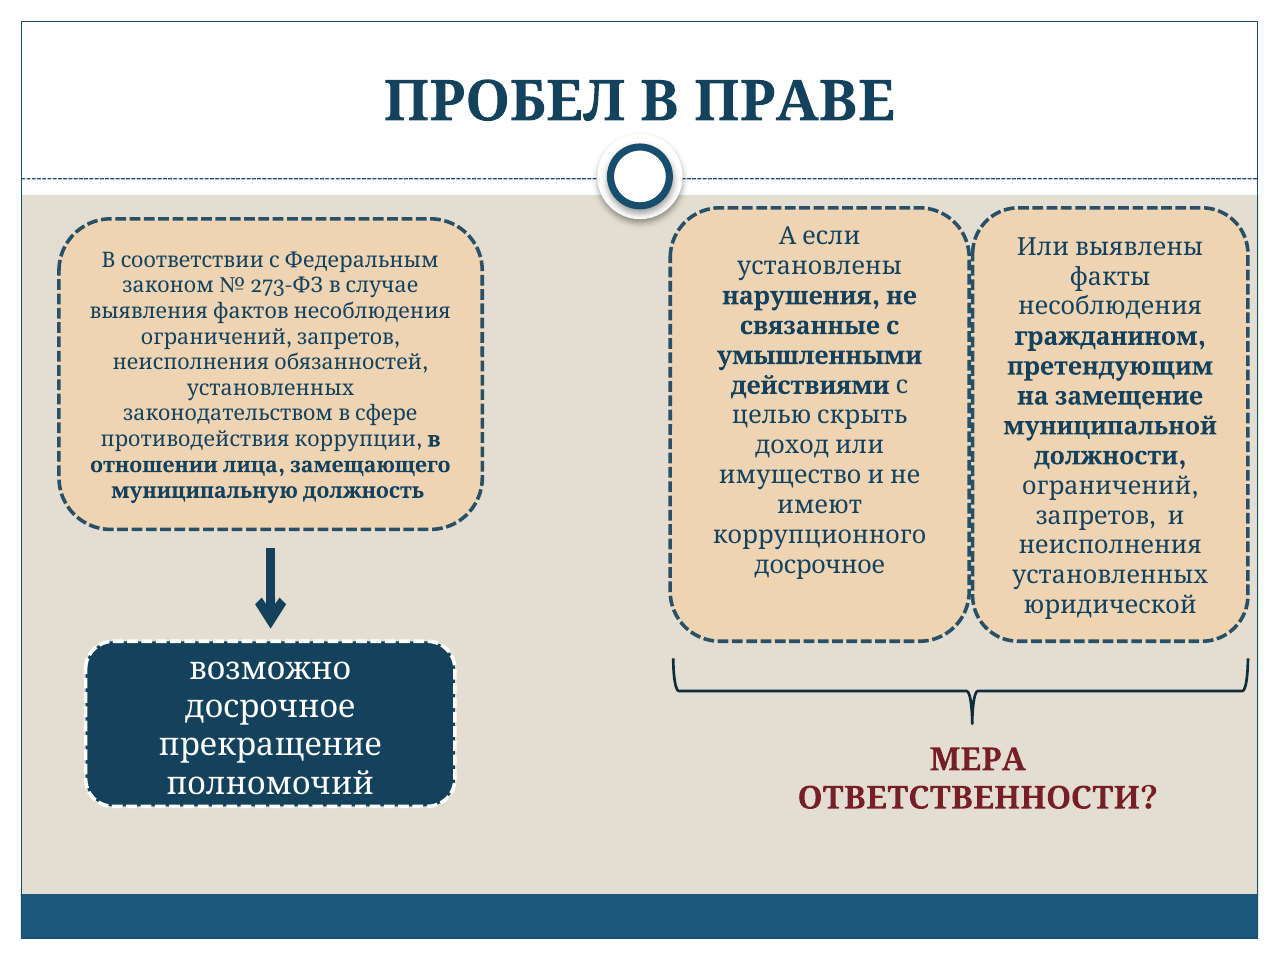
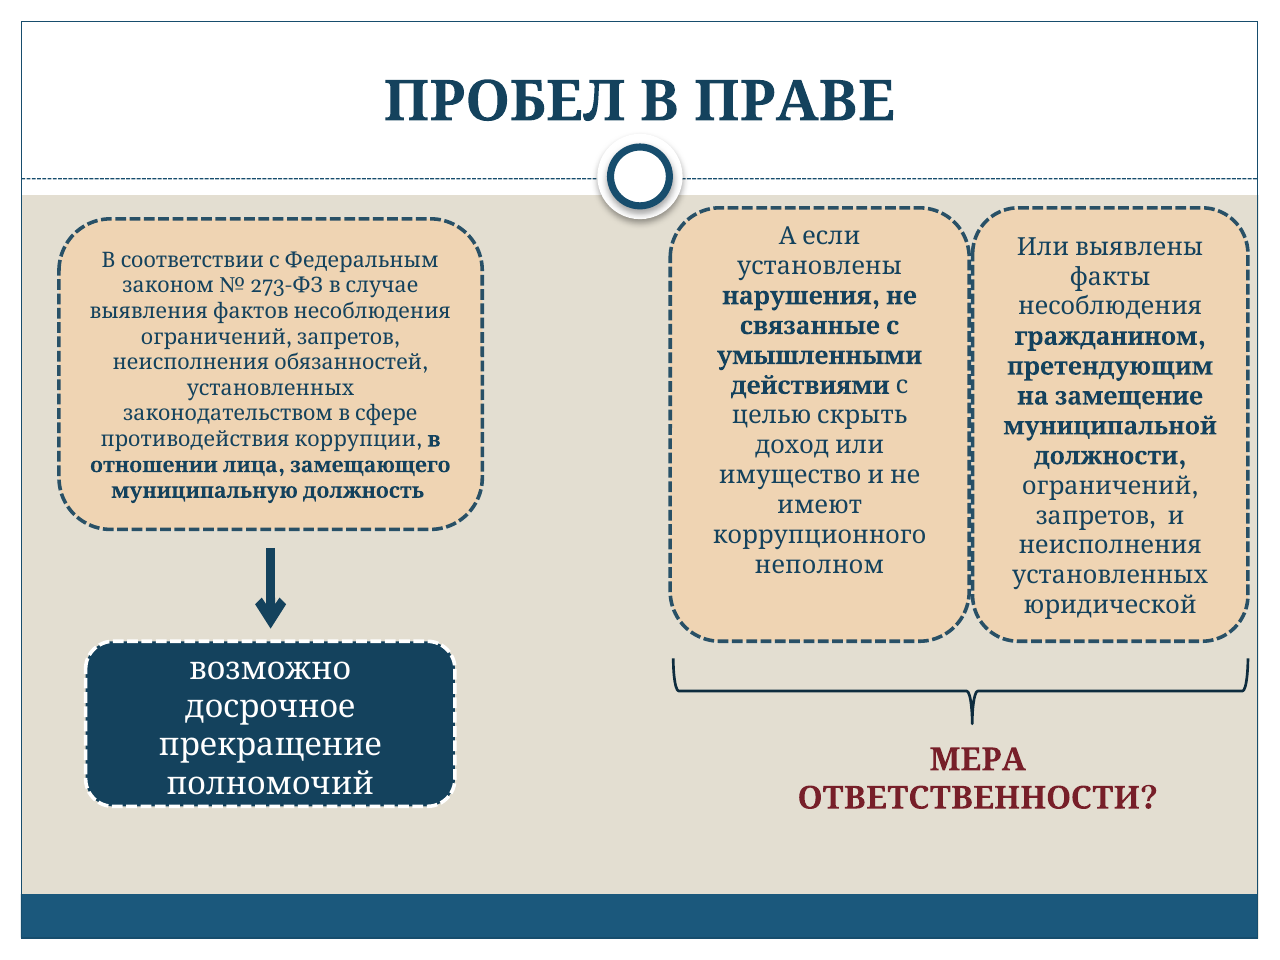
досрочное at (820, 565): досрочное -> неполном
